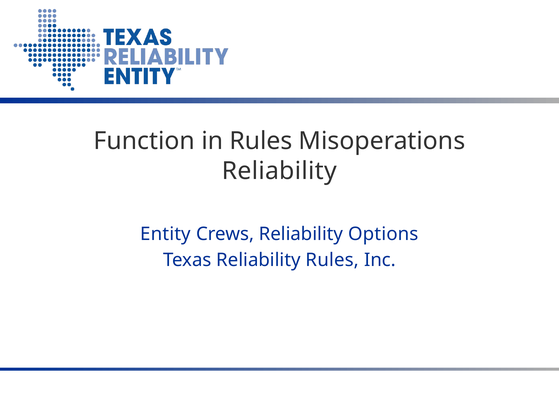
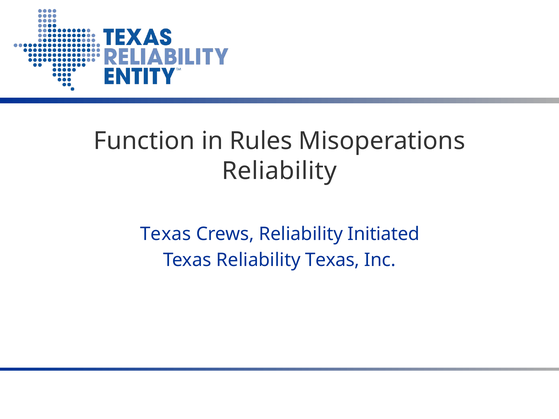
Entity at (166, 234): Entity -> Texas
Options: Options -> Initiated
Reliability Rules: Rules -> Texas
